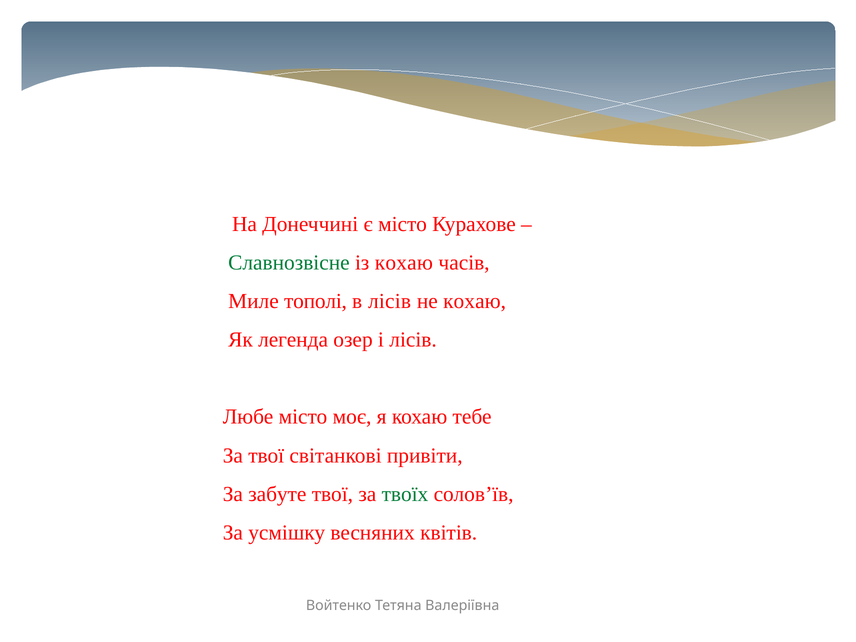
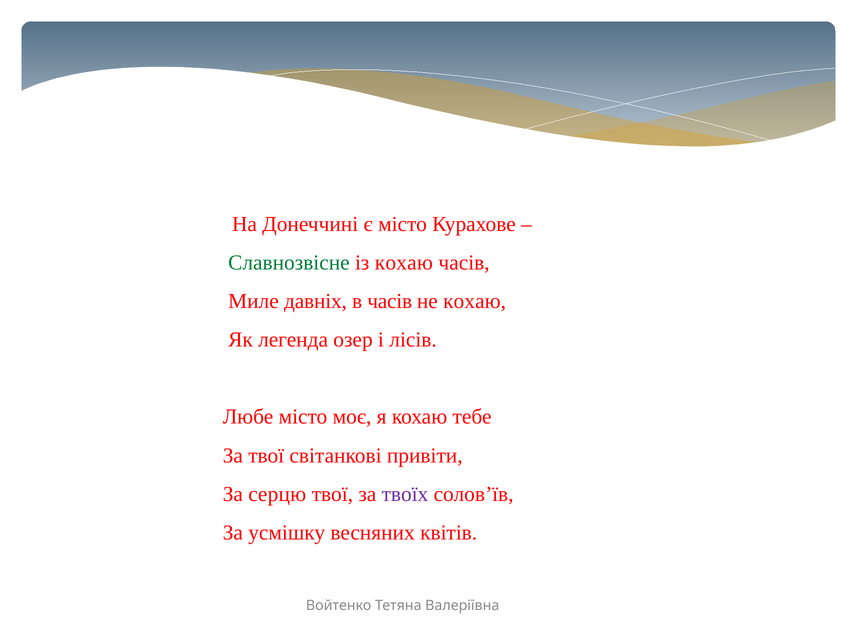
тополі: тополі -> давніх
в лісів: лісів -> часів
забуте: забуте -> серцю
твоїх colour: green -> purple
